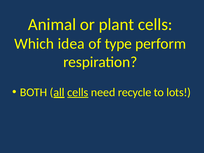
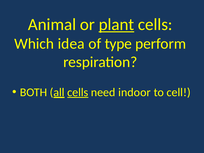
plant underline: none -> present
recycle: recycle -> indoor
lots: lots -> cell
